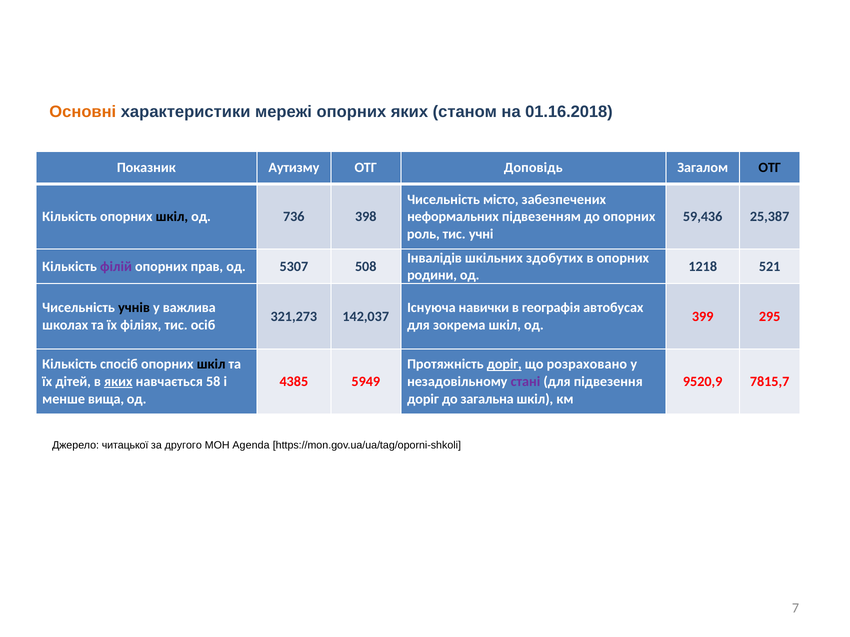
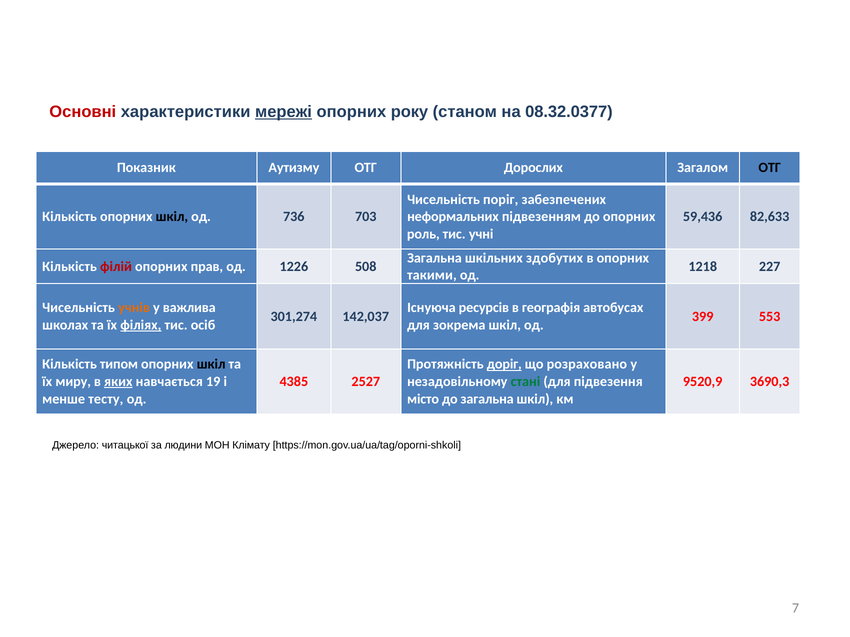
Основні colour: orange -> red
мережі underline: none -> present
опорних яких: яких -> року
01.16.2018: 01.16.2018 -> 08.32.0377
Доповідь: Доповідь -> Дорослих
місто: місто -> поріг
398: 398 -> 703
25,387: 25,387 -> 82,633
Інвалідів at (434, 258): Інвалідів -> Загальна
філій colour: purple -> red
5307: 5307 -> 1226
521: 521 -> 227
родини: родини -> такими
учнів colour: black -> orange
навички: навички -> ресурсів
321,273: 321,273 -> 301,274
295: 295 -> 553
філіях underline: none -> present
спосіб: спосіб -> типом
дітей: дітей -> миру
58: 58 -> 19
5949: 5949 -> 2527
стані colour: purple -> green
7815,7: 7815,7 -> 3690,3
вища: вища -> тесту
доріг at (423, 399): доріг -> місто
другого: другого -> людини
Agenda: Agenda -> Клімату
